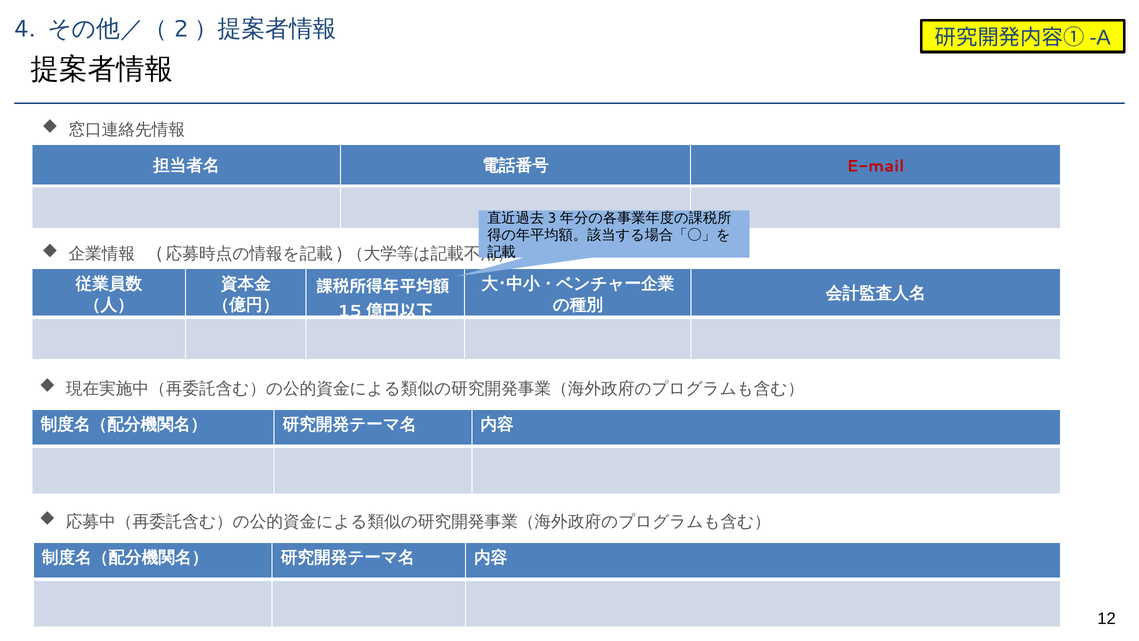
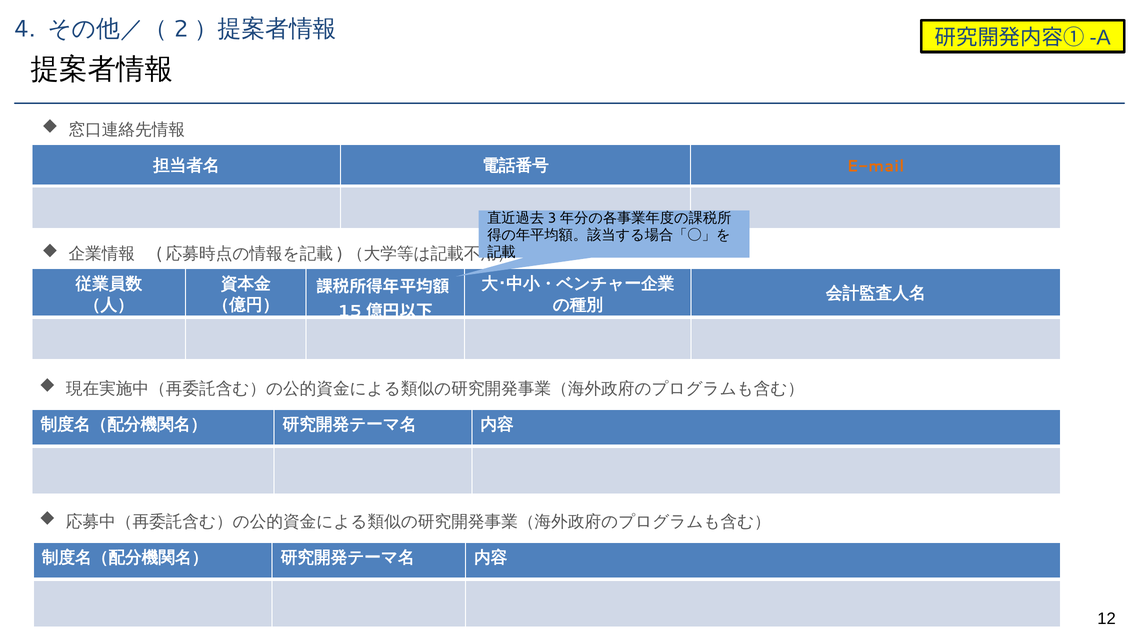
E-mail colour: red -> orange
